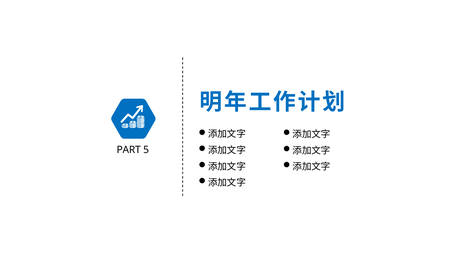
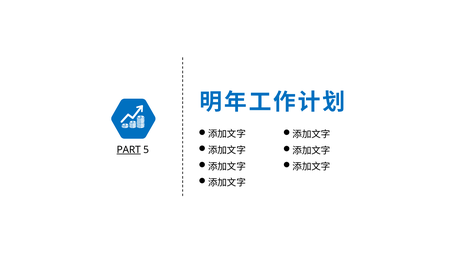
PART underline: none -> present
